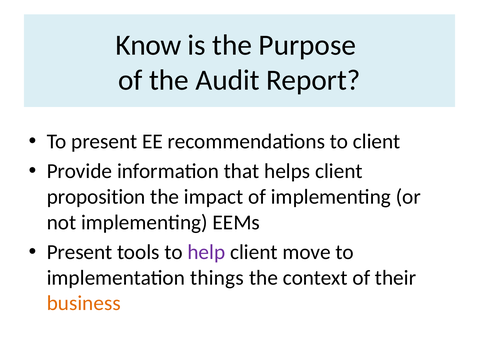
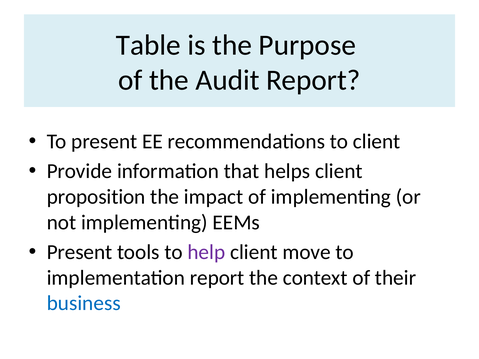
Know: Know -> Table
implementation things: things -> report
business colour: orange -> blue
